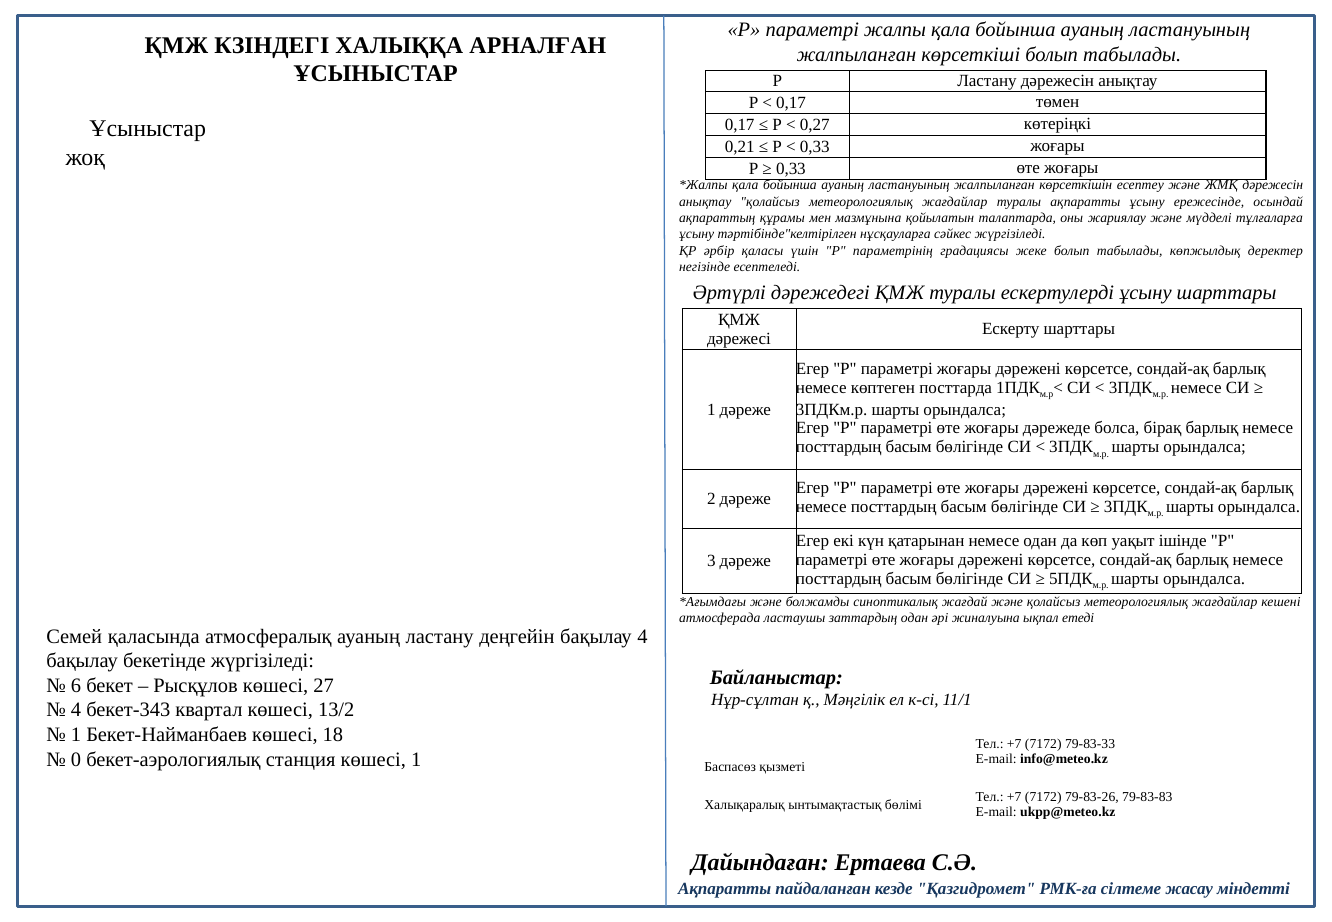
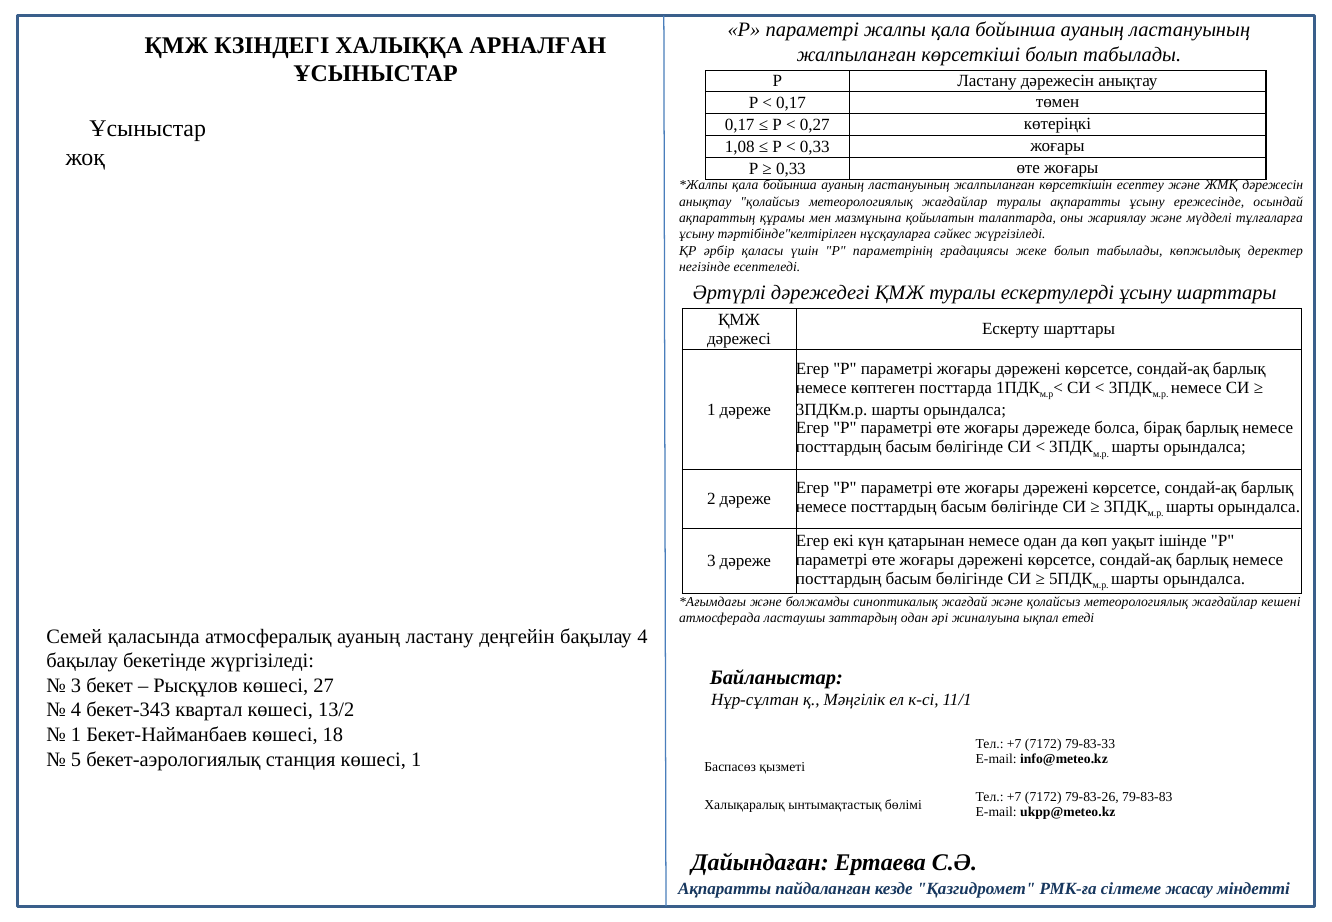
0,21: 0,21 -> 1,08
6 at (76, 686): 6 -> 3
0: 0 -> 5
